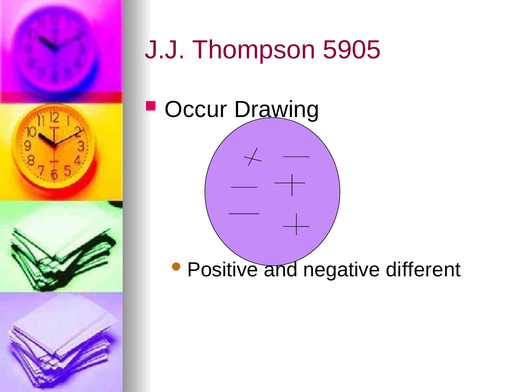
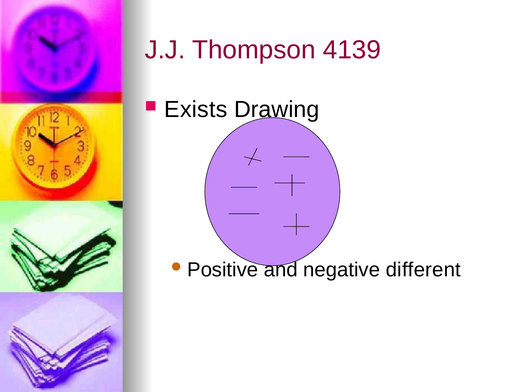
5905: 5905 -> 4139
Occur: Occur -> Exists
